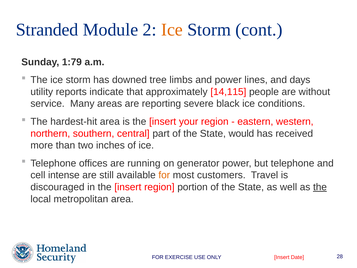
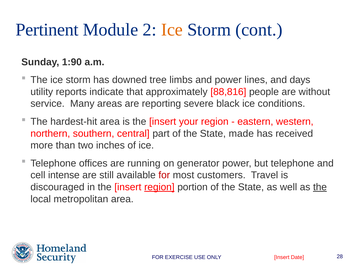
Stranded: Stranded -> Pertinent
1:79: 1:79 -> 1:90
14,115: 14,115 -> 88,816
would: would -> made
for at (164, 175) colour: orange -> red
region at (159, 187) underline: none -> present
